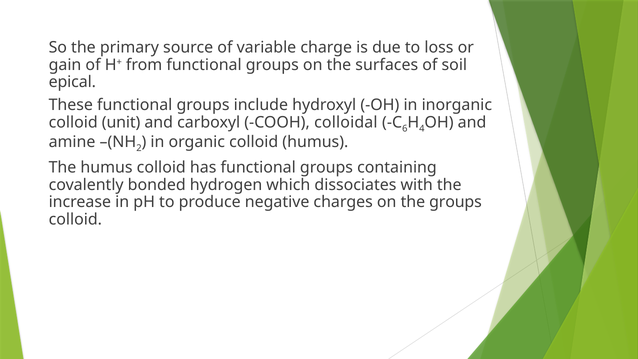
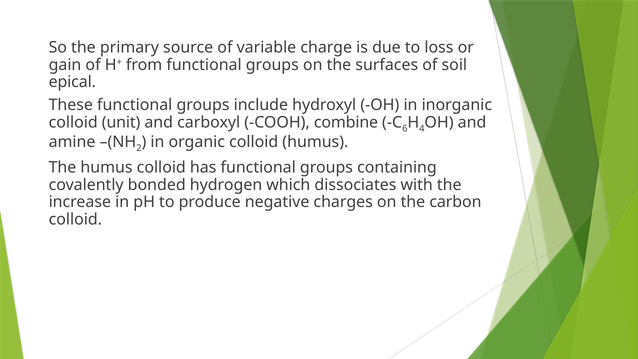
colloidal: colloidal -> combine
the groups: groups -> carbon
